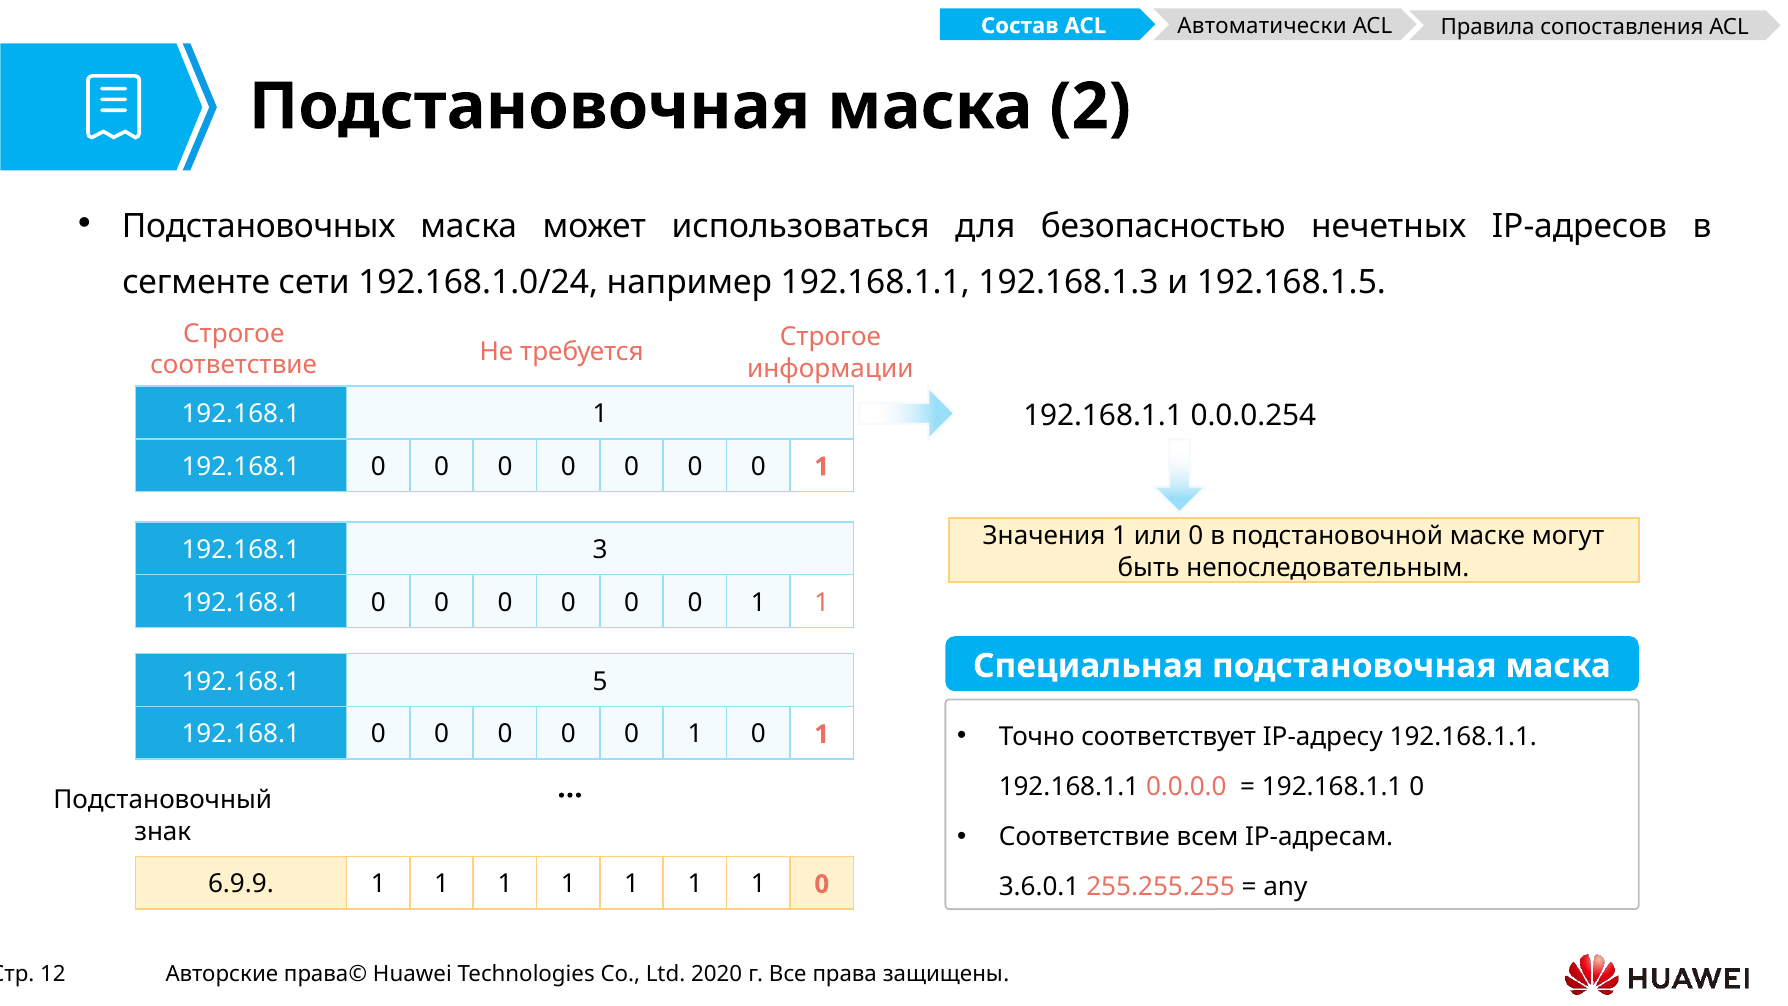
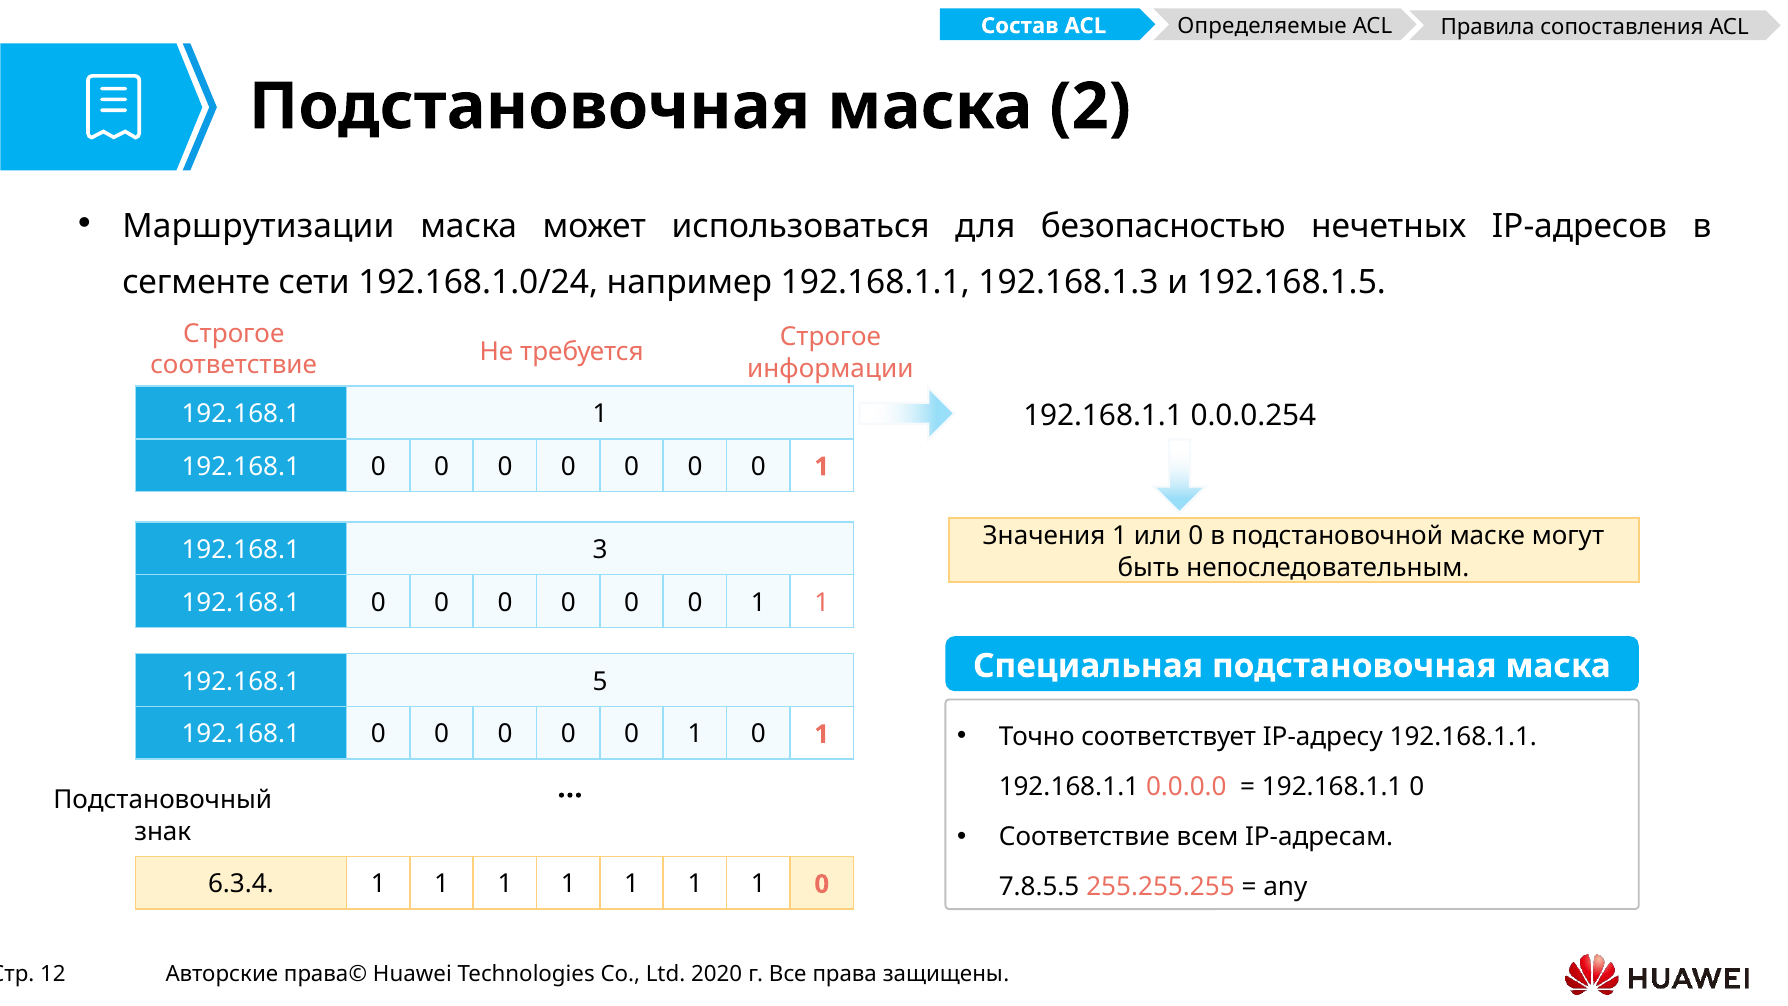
Автоматически: Автоматически -> Определяемые
Подстановочных: Подстановочных -> Маршрутизации
6.9.9: 6.9.9 -> 6.3.4
3.6.0.1: 3.6.0.1 -> 7.8.5.5
